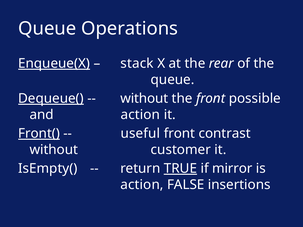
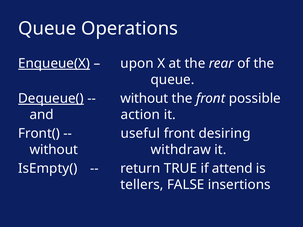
stack: stack -> upon
Front( underline: present -> none
contrast: contrast -> desiring
customer: customer -> withdraw
TRUE underline: present -> none
mirror: mirror -> attend
action at (142, 185): action -> tellers
